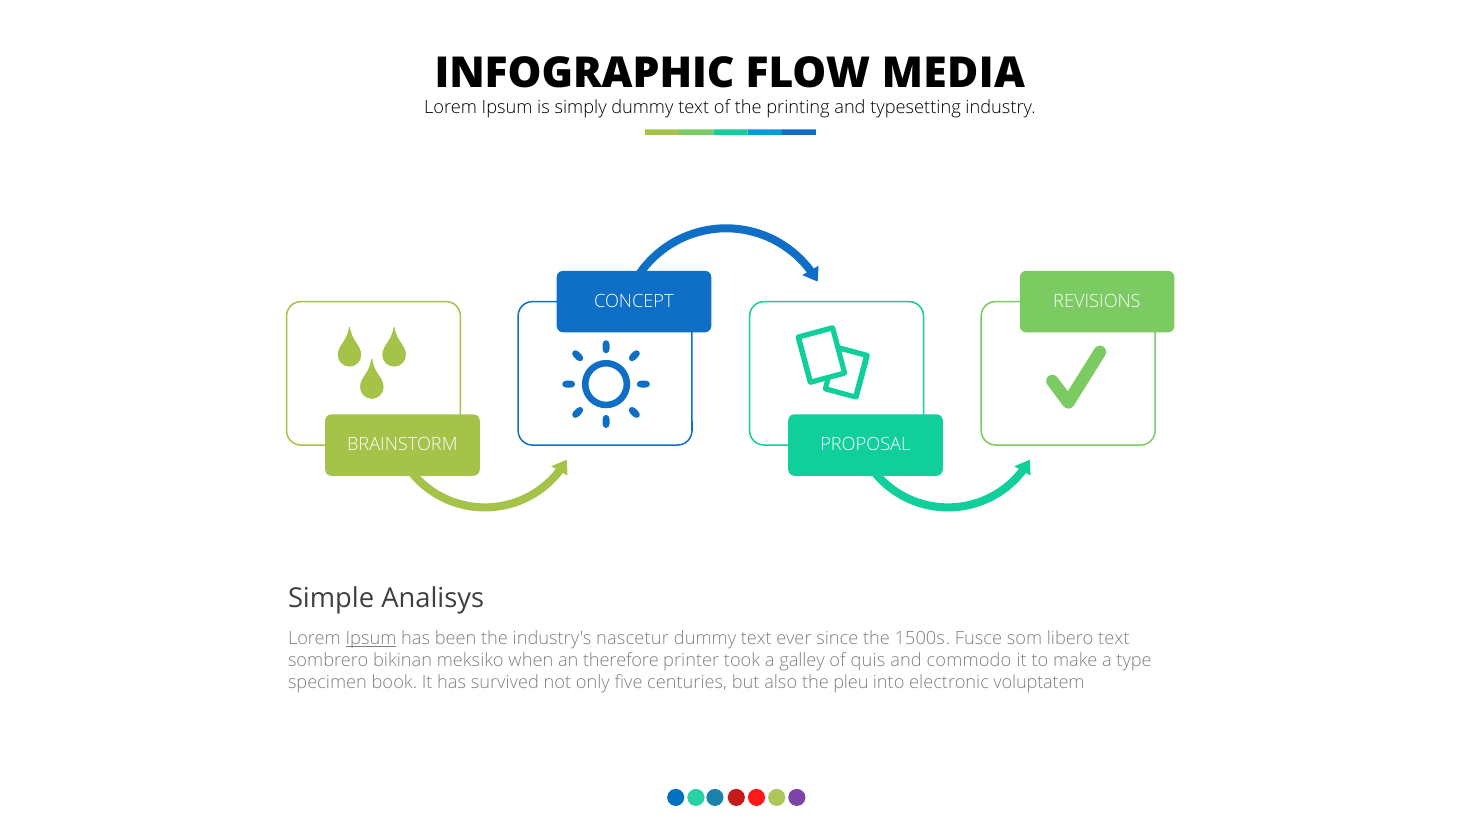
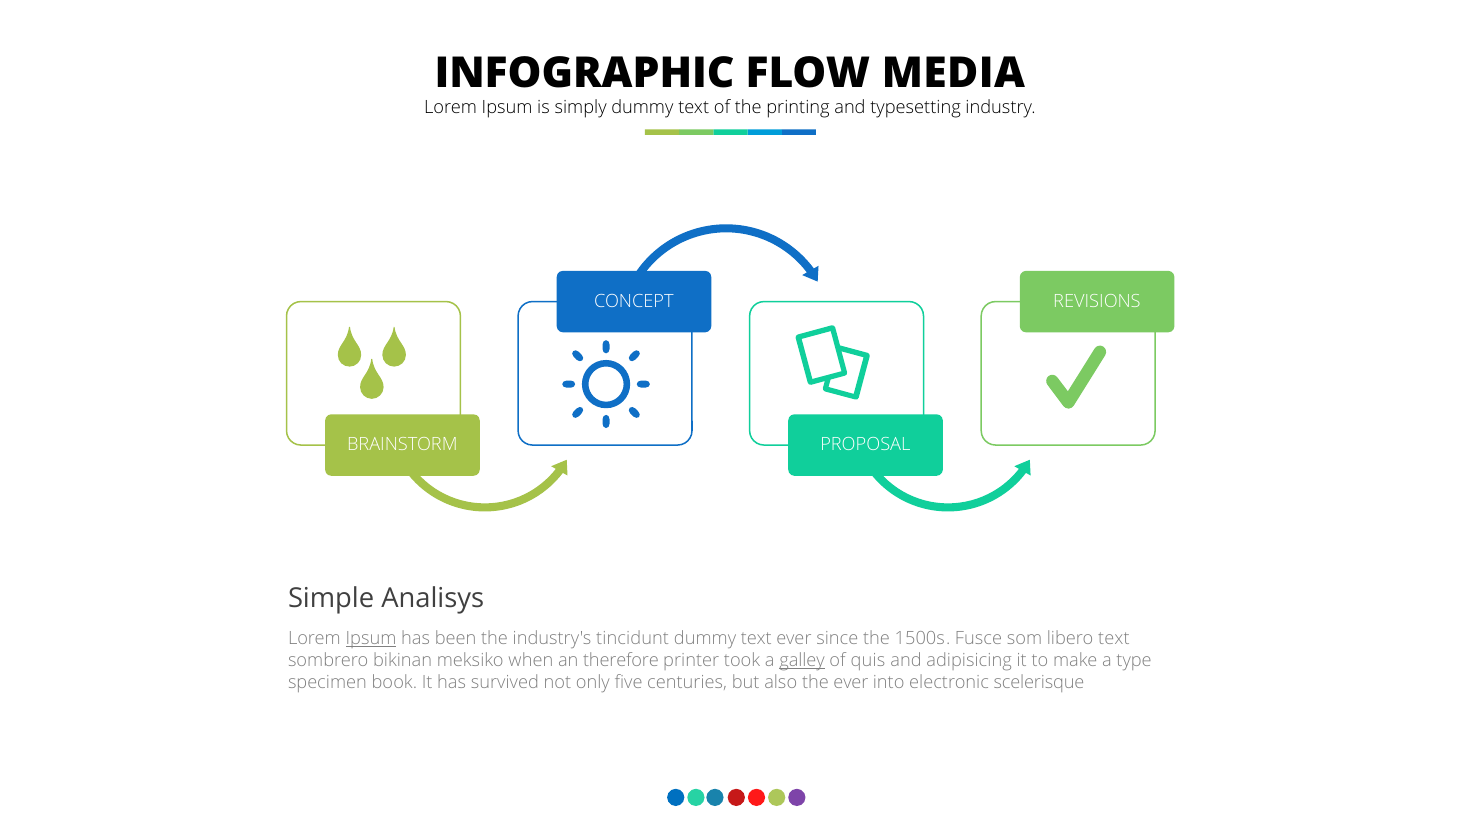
nascetur: nascetur -> tincidunt
galley underline: none -> present
commodo: commodo -> adipisicing
the pleu: pleu -> ever
voluptatem: voluptatem -> scelerisque
